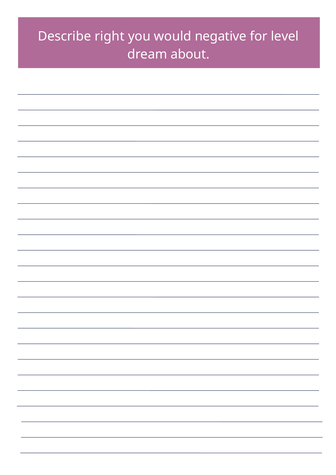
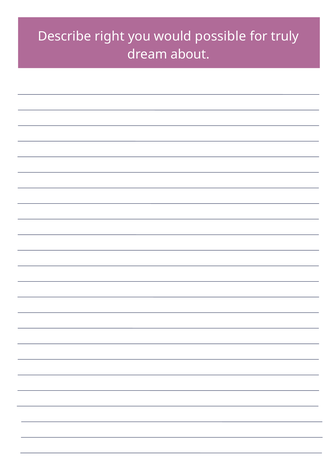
negative: negative -> possible
level: level -> truly
